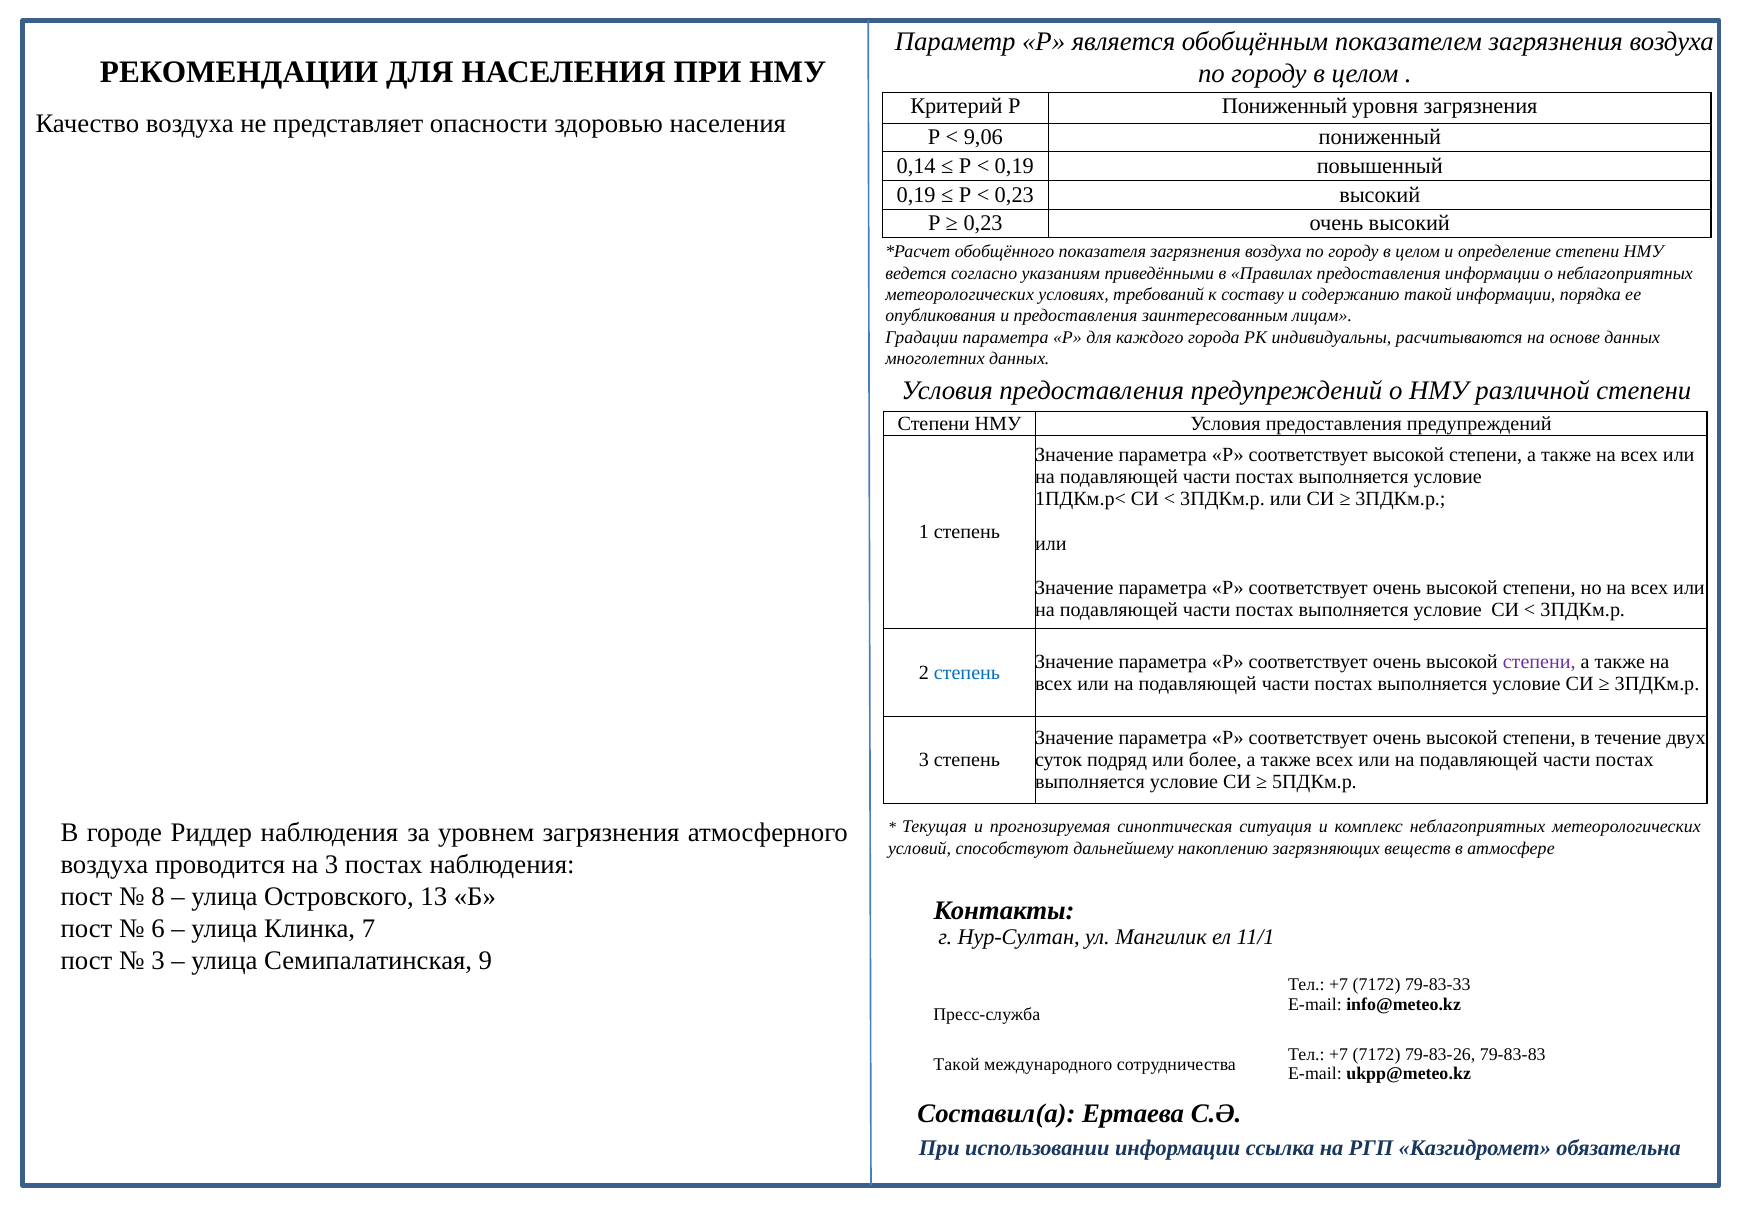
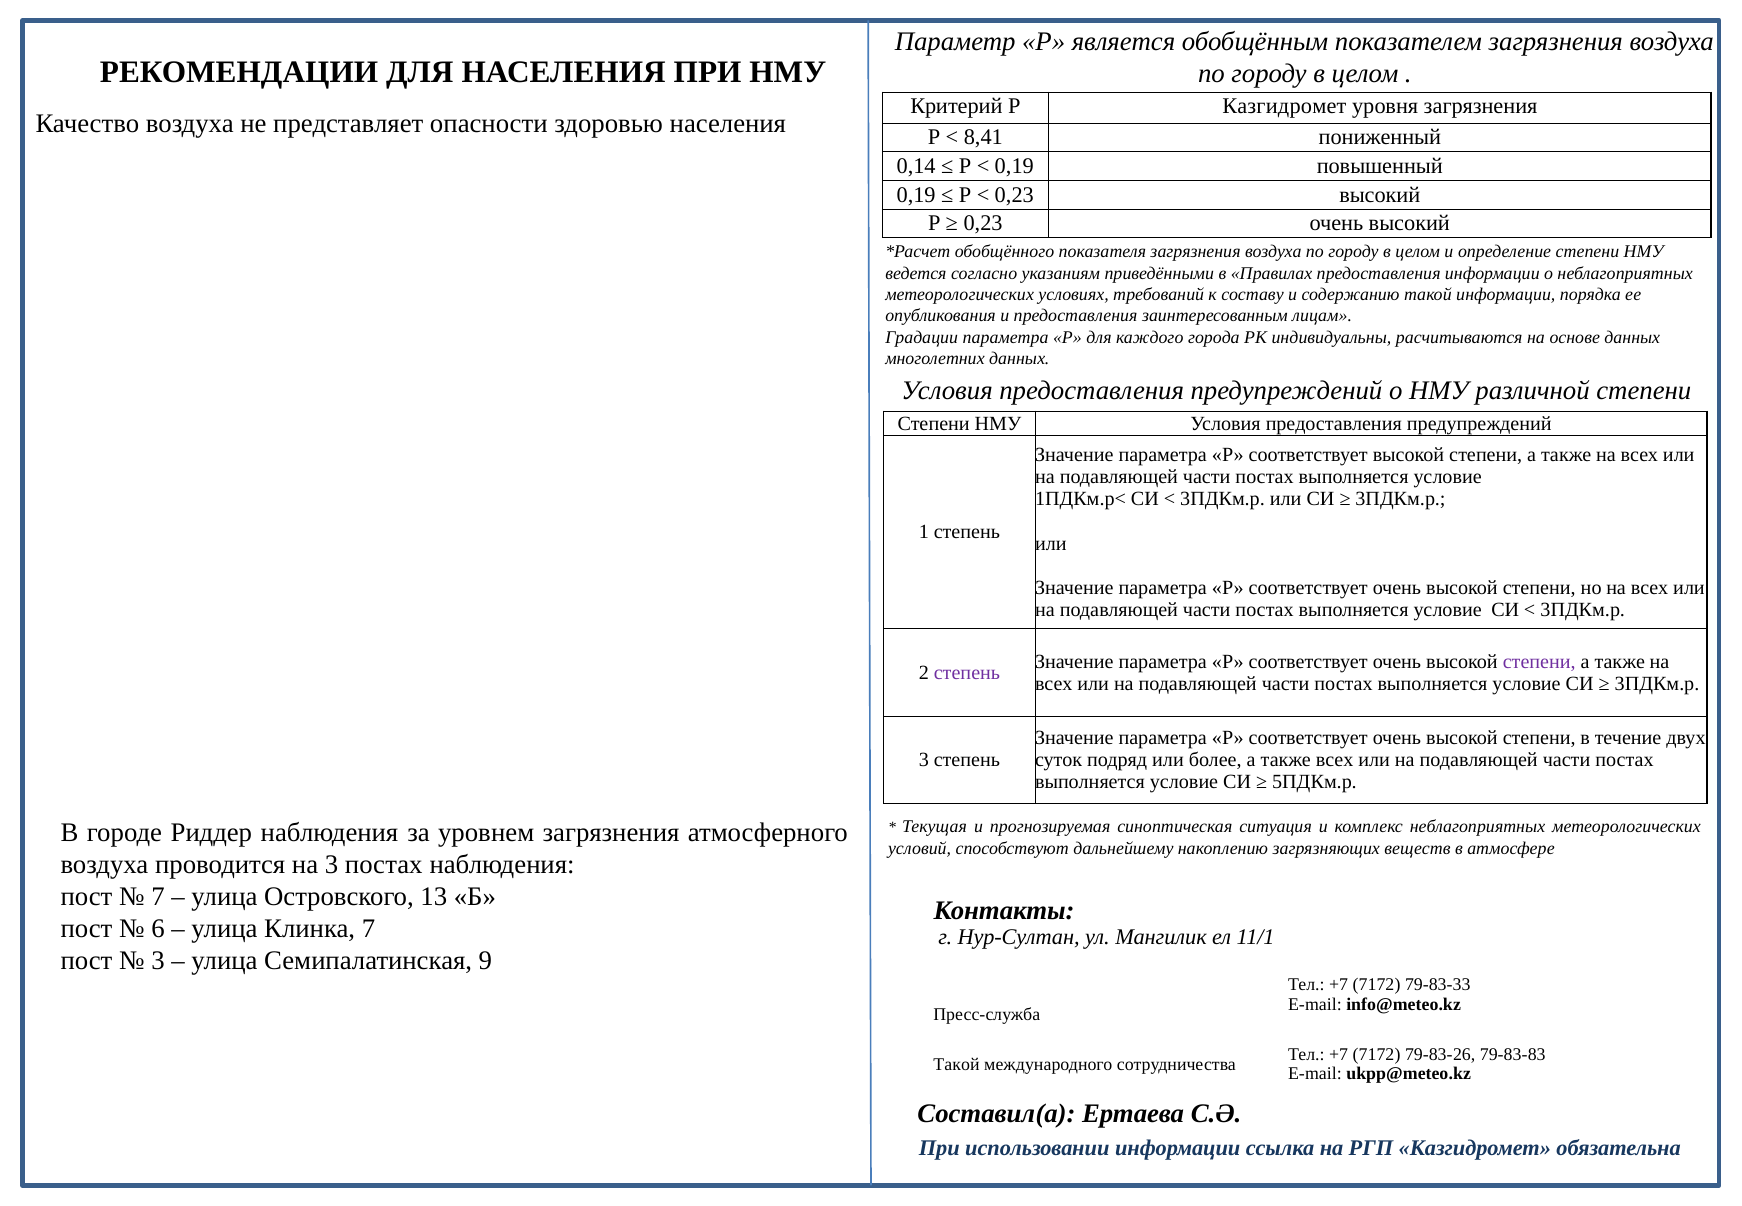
Р Пониженный: Пониженный -> Казгидромет
9,06: 9,06 -> 8,41
степень at (967, 673) colour: blue -> purple
8 at (158, 897): 8 -> 7
